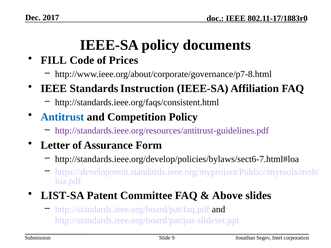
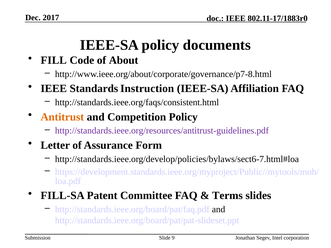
Prices: Prices -> About
Antitrust colour: blue -> orange
LIST-SA: LIST-SA -> FILL-SA
Above: Above -> Terms
